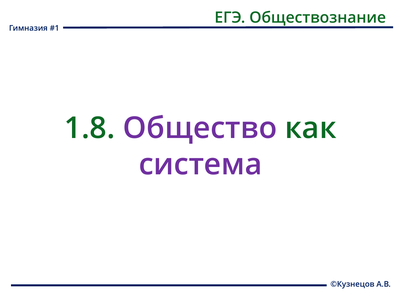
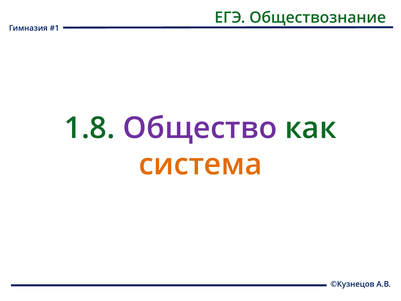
система colour: purple -> orange
